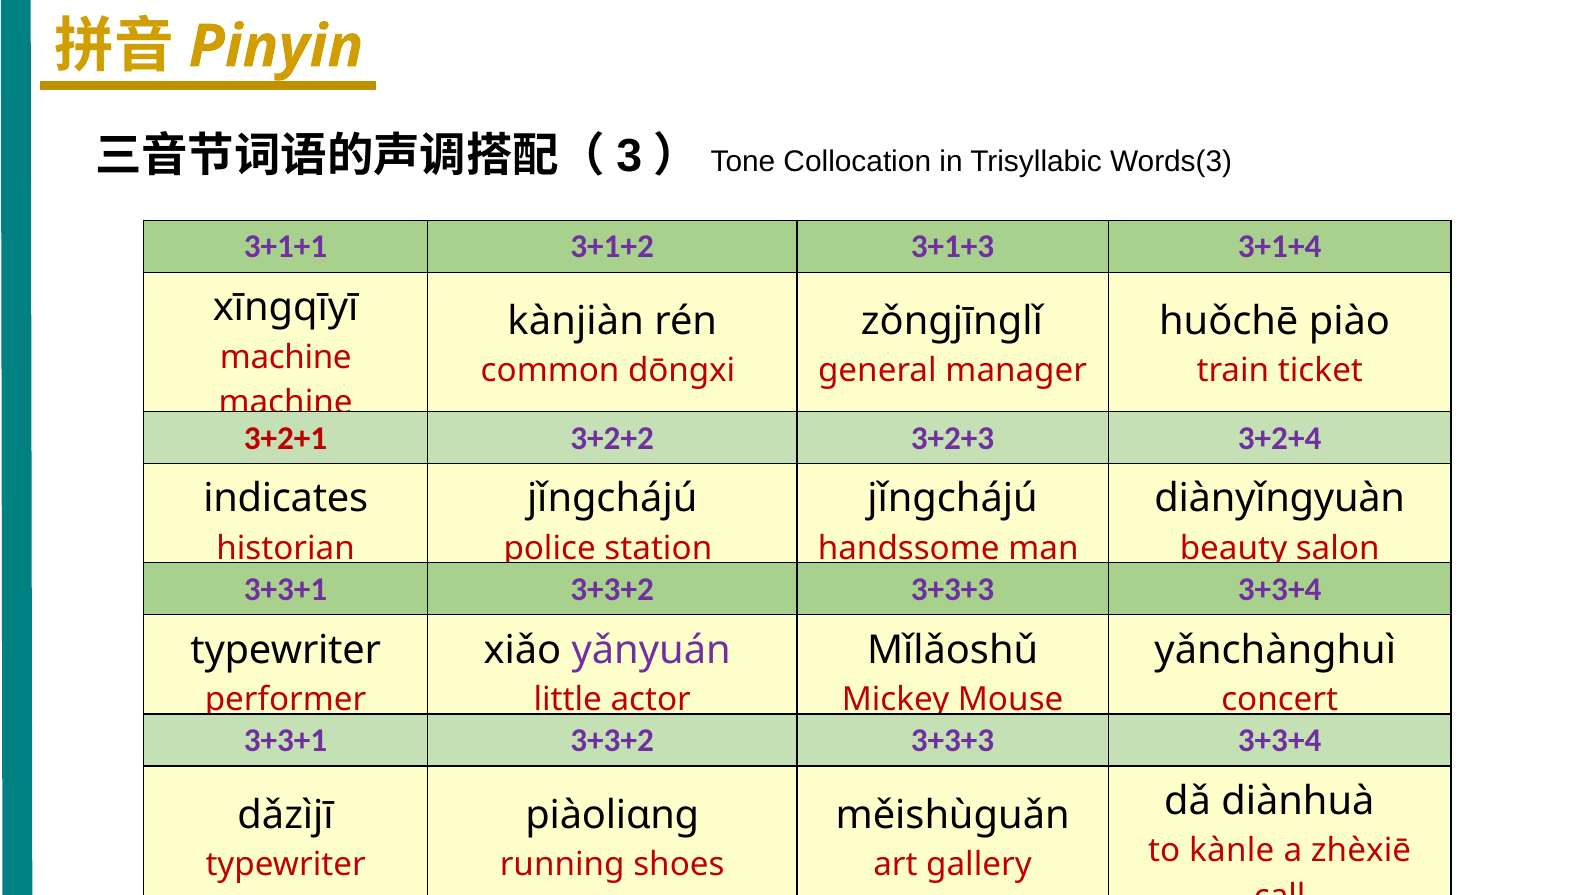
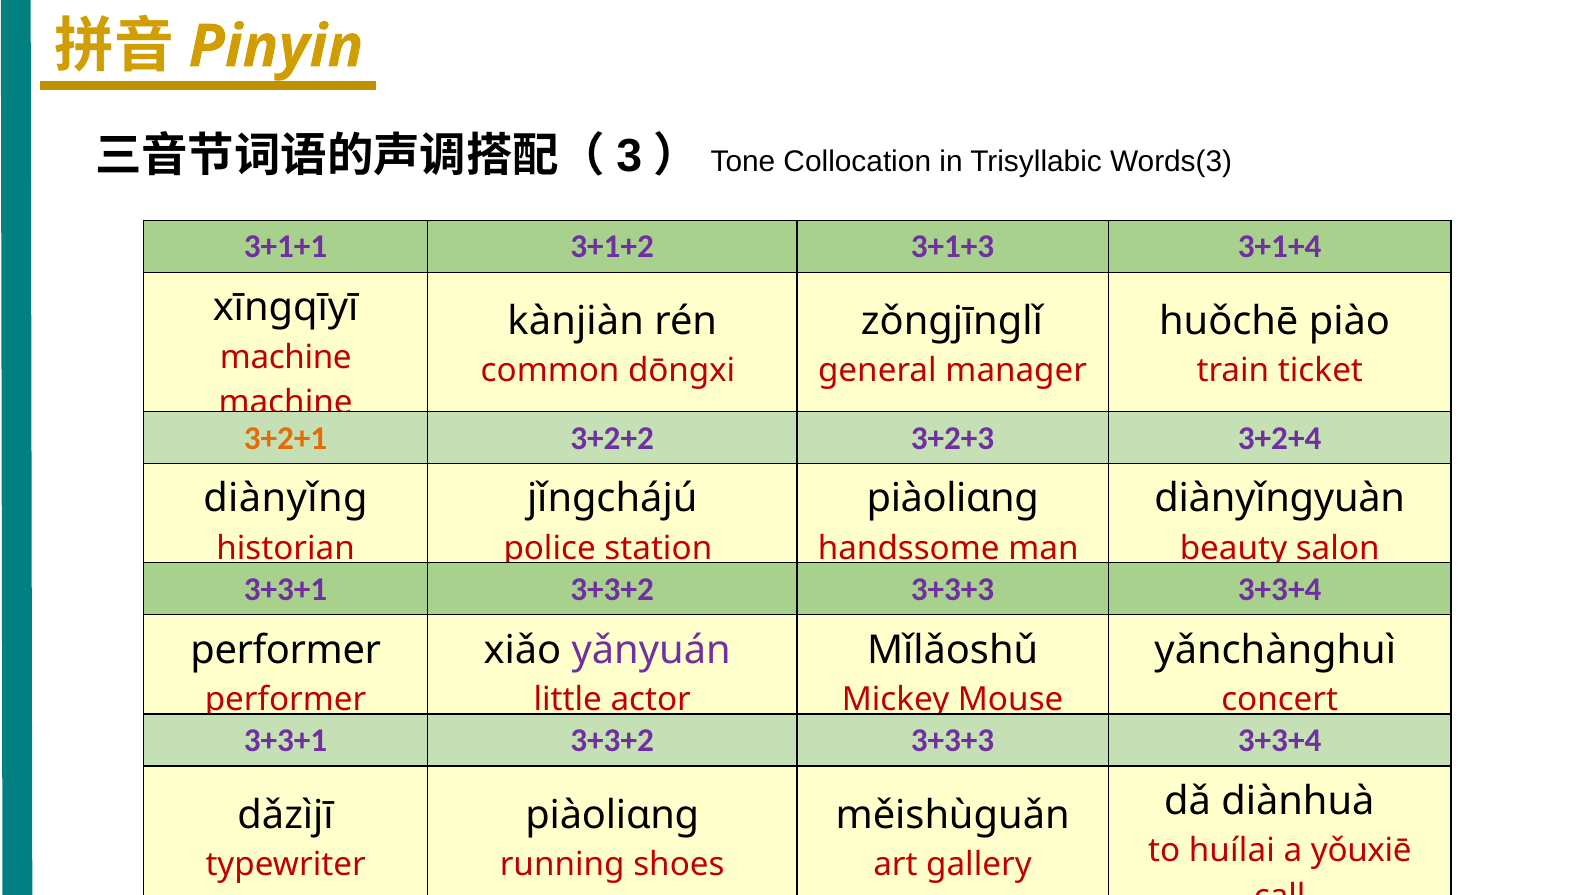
3+2+1 colour: red -> orange
indicates: indicates -> diànyǐng
jǐngchájú at (953, 499): jǐngchájú -> piàoliɑnɡ
typewriter at (286, 650): typewriter -> performer
kànle: kànle -> huílai
zhèxiē: zhèxiē -> yǒuxiē
